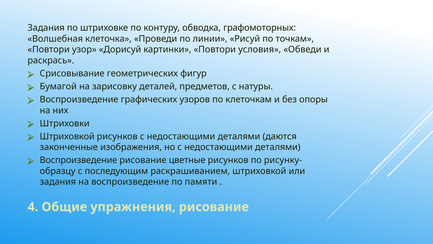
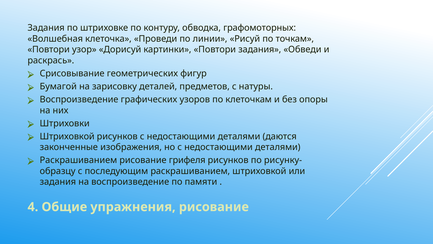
Повтори условия: условия -> задания
Воспроизведение at (78, 160): Воспроизведение -> Раскрашиванием
цветные: цветные -> грифеля
